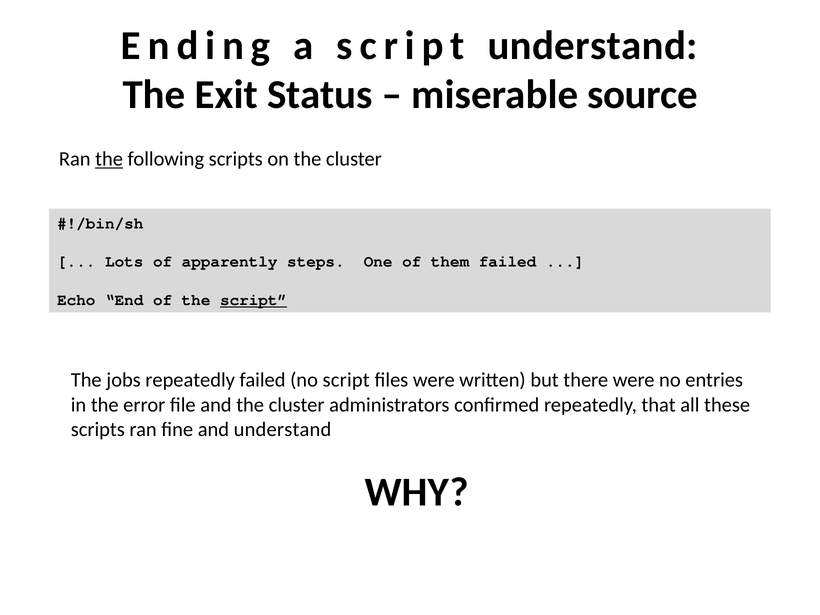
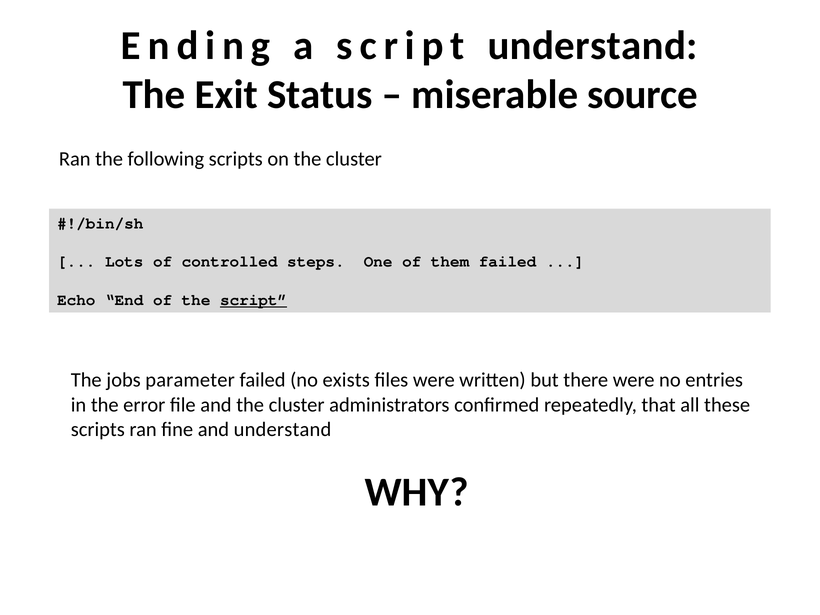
the at (109, 159) underline: present -> none
apparently: apparently -> controlled
jobs repeatedly: repeatedly -> parameter
no script: script -> exists
